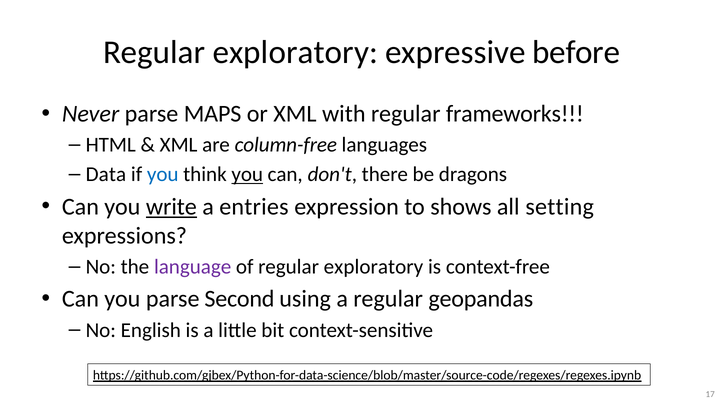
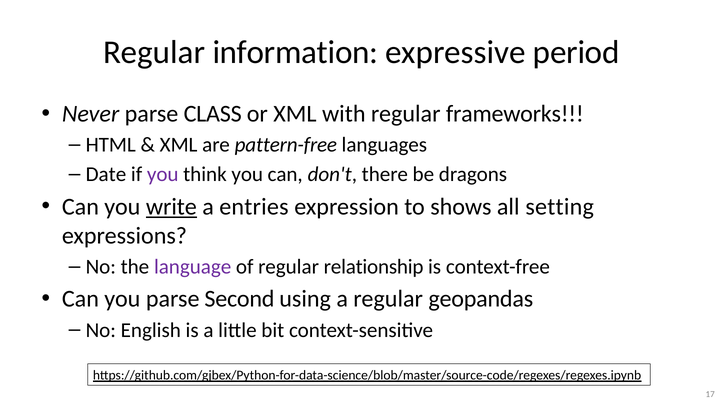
exploratory at (295, 52): exploratory -> information
before: before -> period
MAPS: MAPS -> CLASS
column-free: column-free -> pattern-free
Data: Data -> Date
you at (163, 174) colour: blue -> purple
you at (247, 174) underline: present -> none
of regular exploratory: exploratory -> relationship
